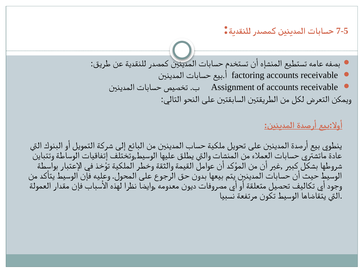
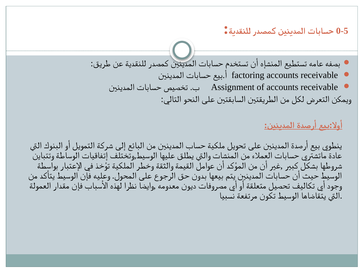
7-5: 7-5 -> 0-5
